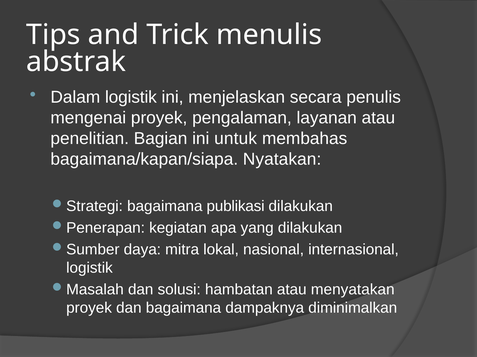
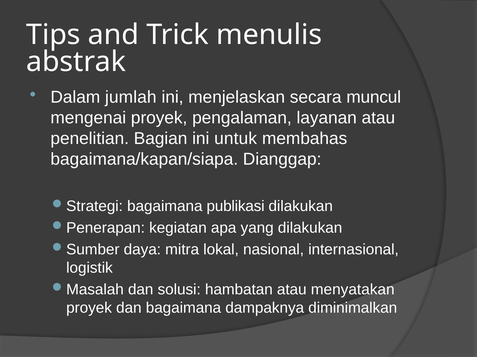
Dalam logistik: logistik -> jumlah
penulis: penulis -> muncul
Nyatakan: Nyatakan -> Dianggap
